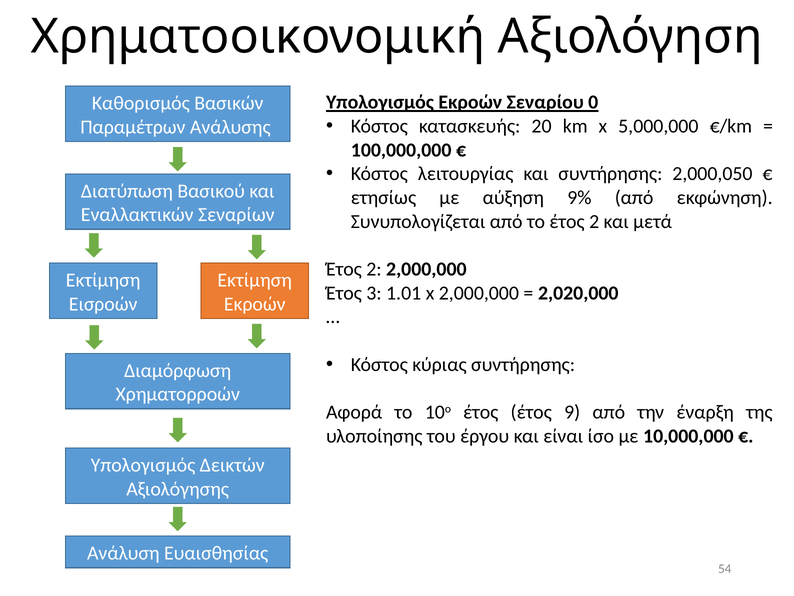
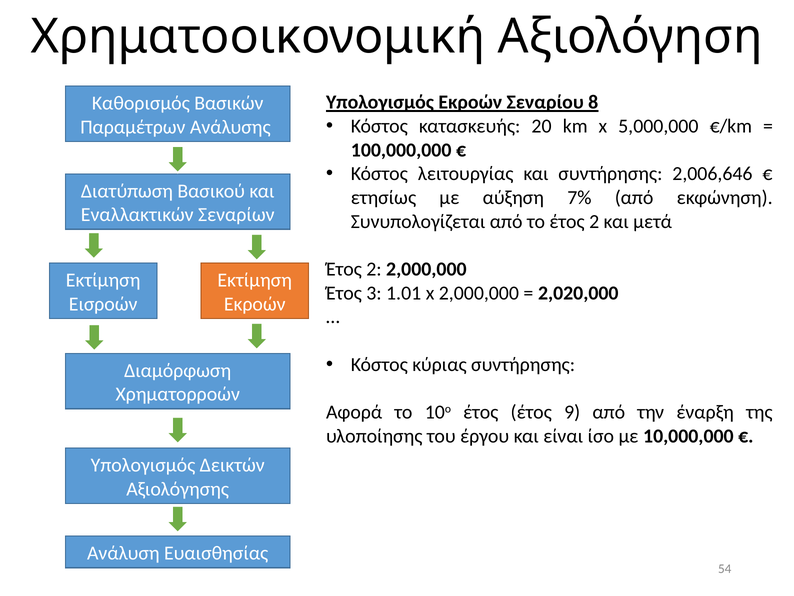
0: 0 -> 8
2,000,050: 2,000,050 -> 2,006,646
9%: 9% -> 7%
